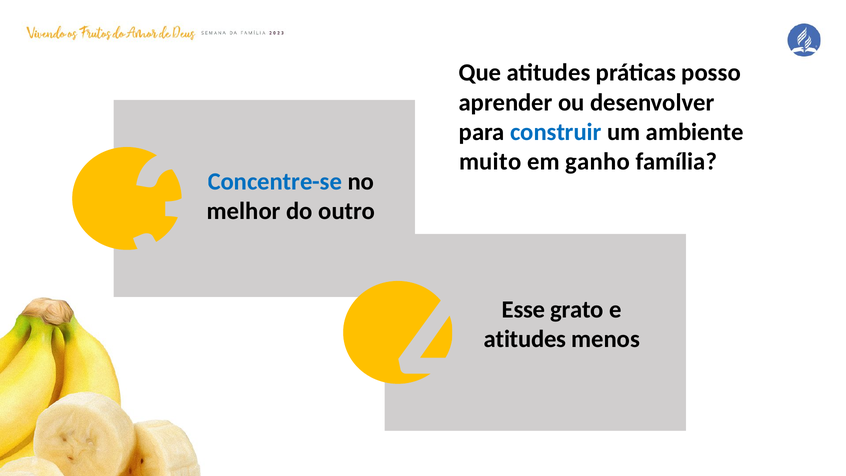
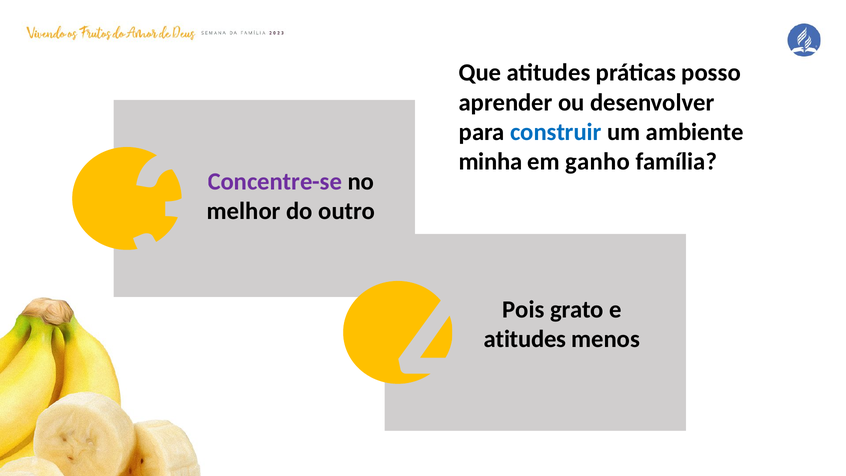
Esse: Esse -> Pois
muito: muito -> minha
Concentre-se colour: blue -> purple
